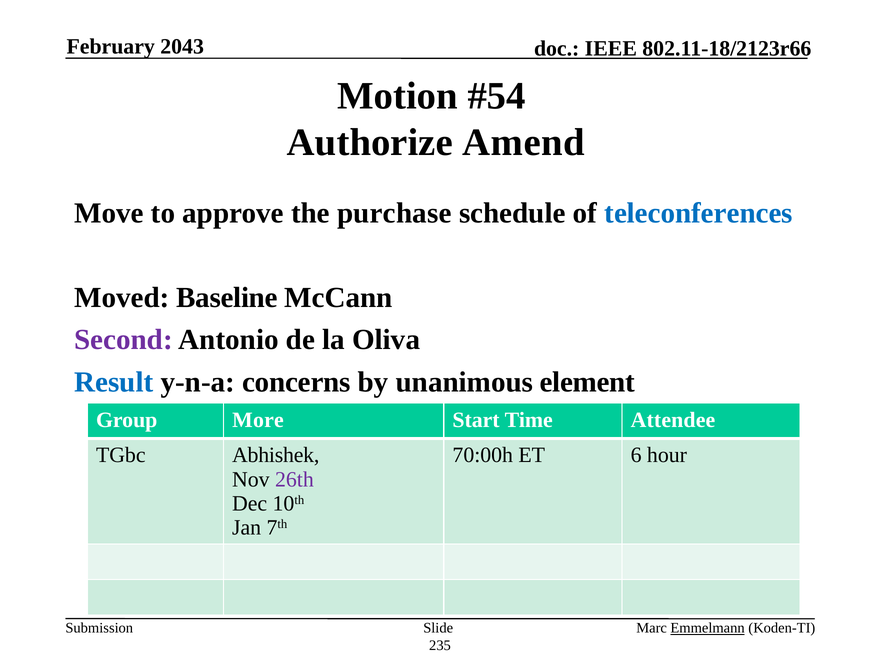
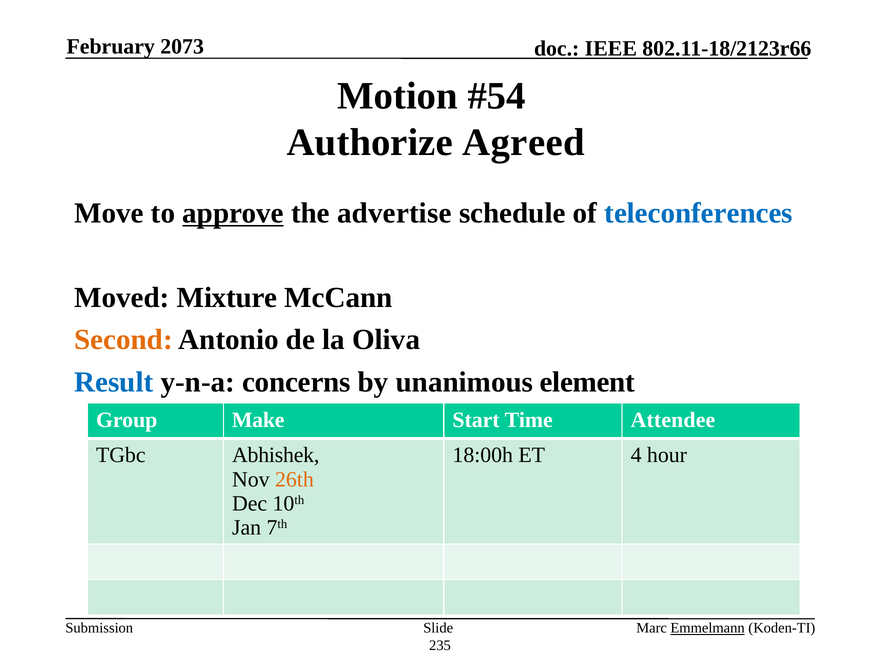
2043: 2043 -> 2073
Amend: Amend -> Agreed
approve underline: none -> present
purchase: purchase -> advertise
Baseline: Baseline -> Mixture
Second colour: purple -> orange
More: More -> Make
70:00h: 70:00h -> 18:00h
6: 6 -> 4
26th colour: purple -> orange
